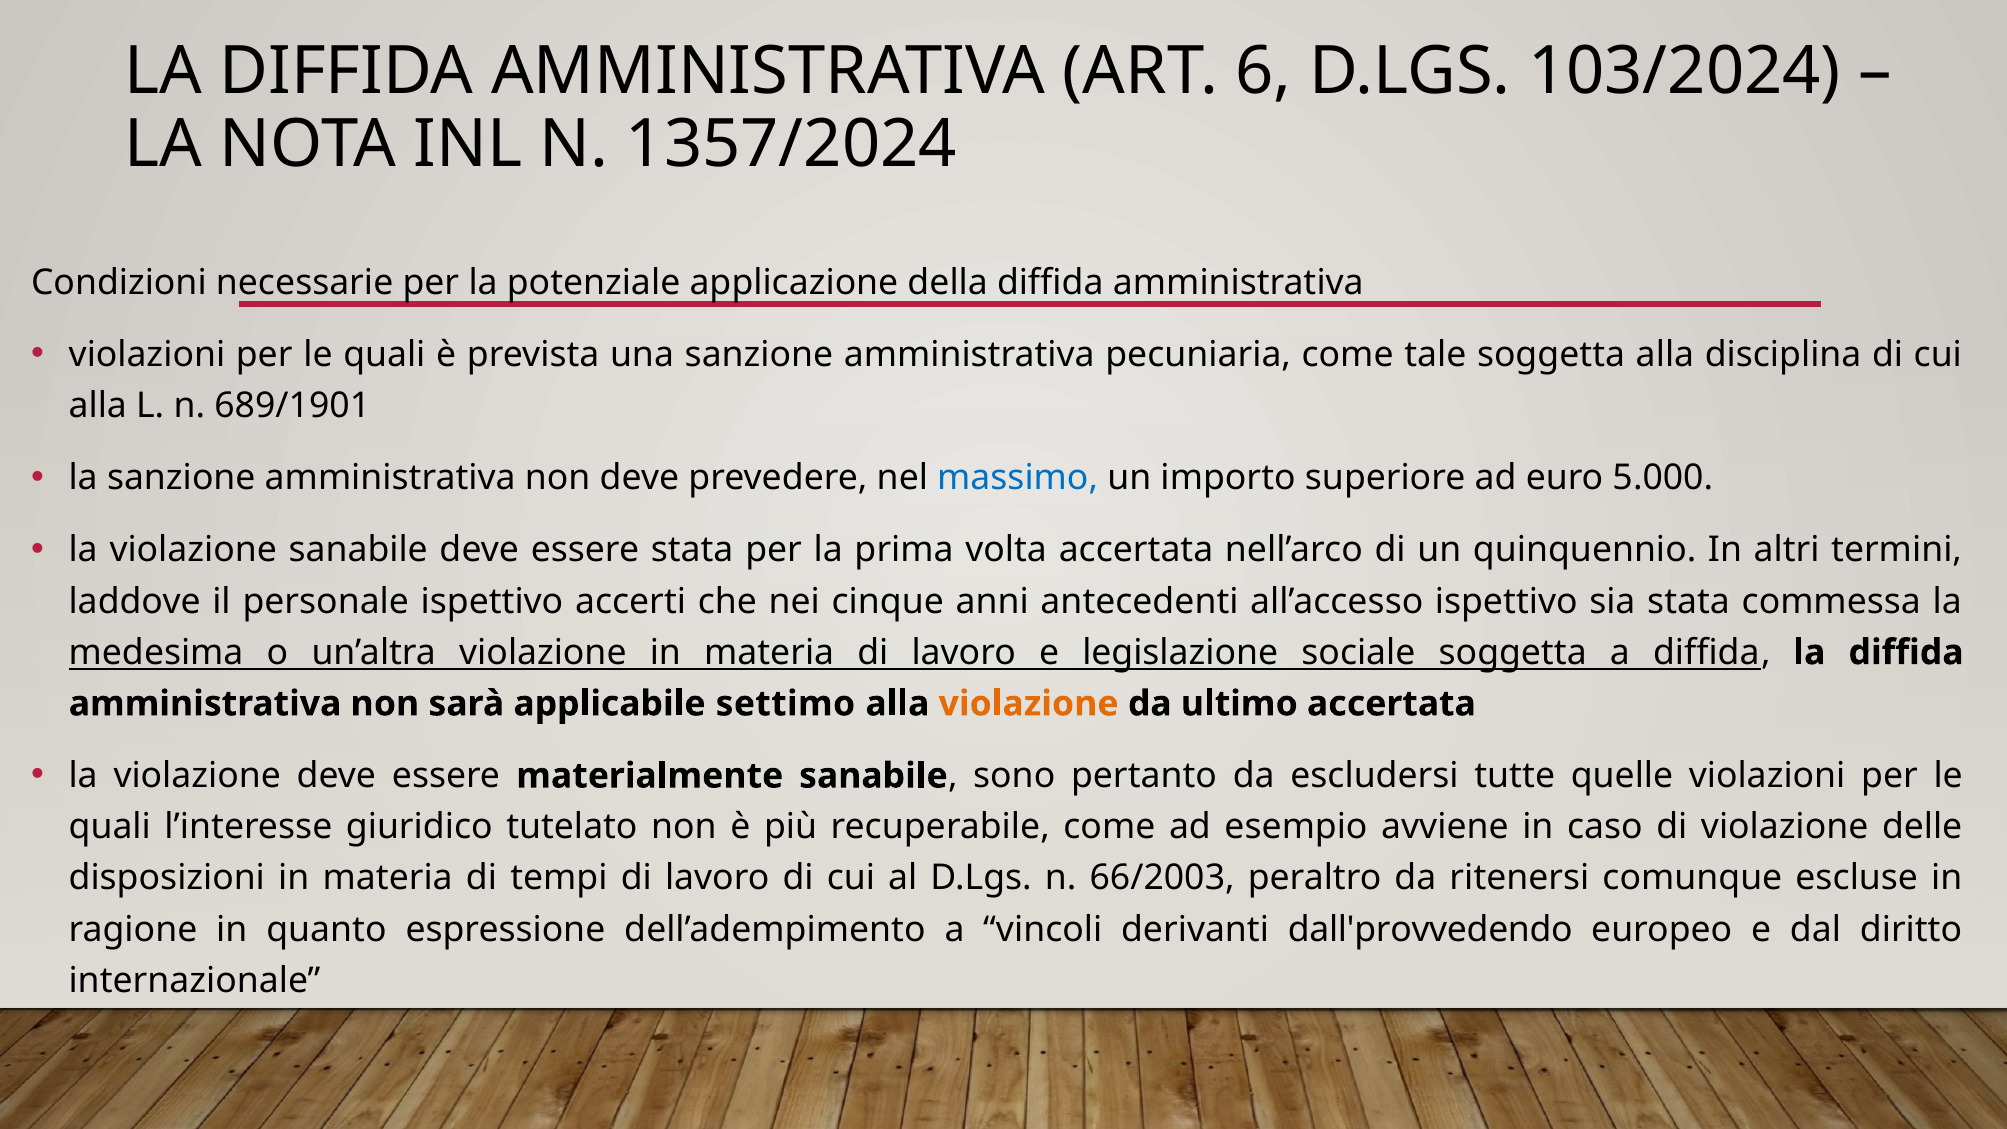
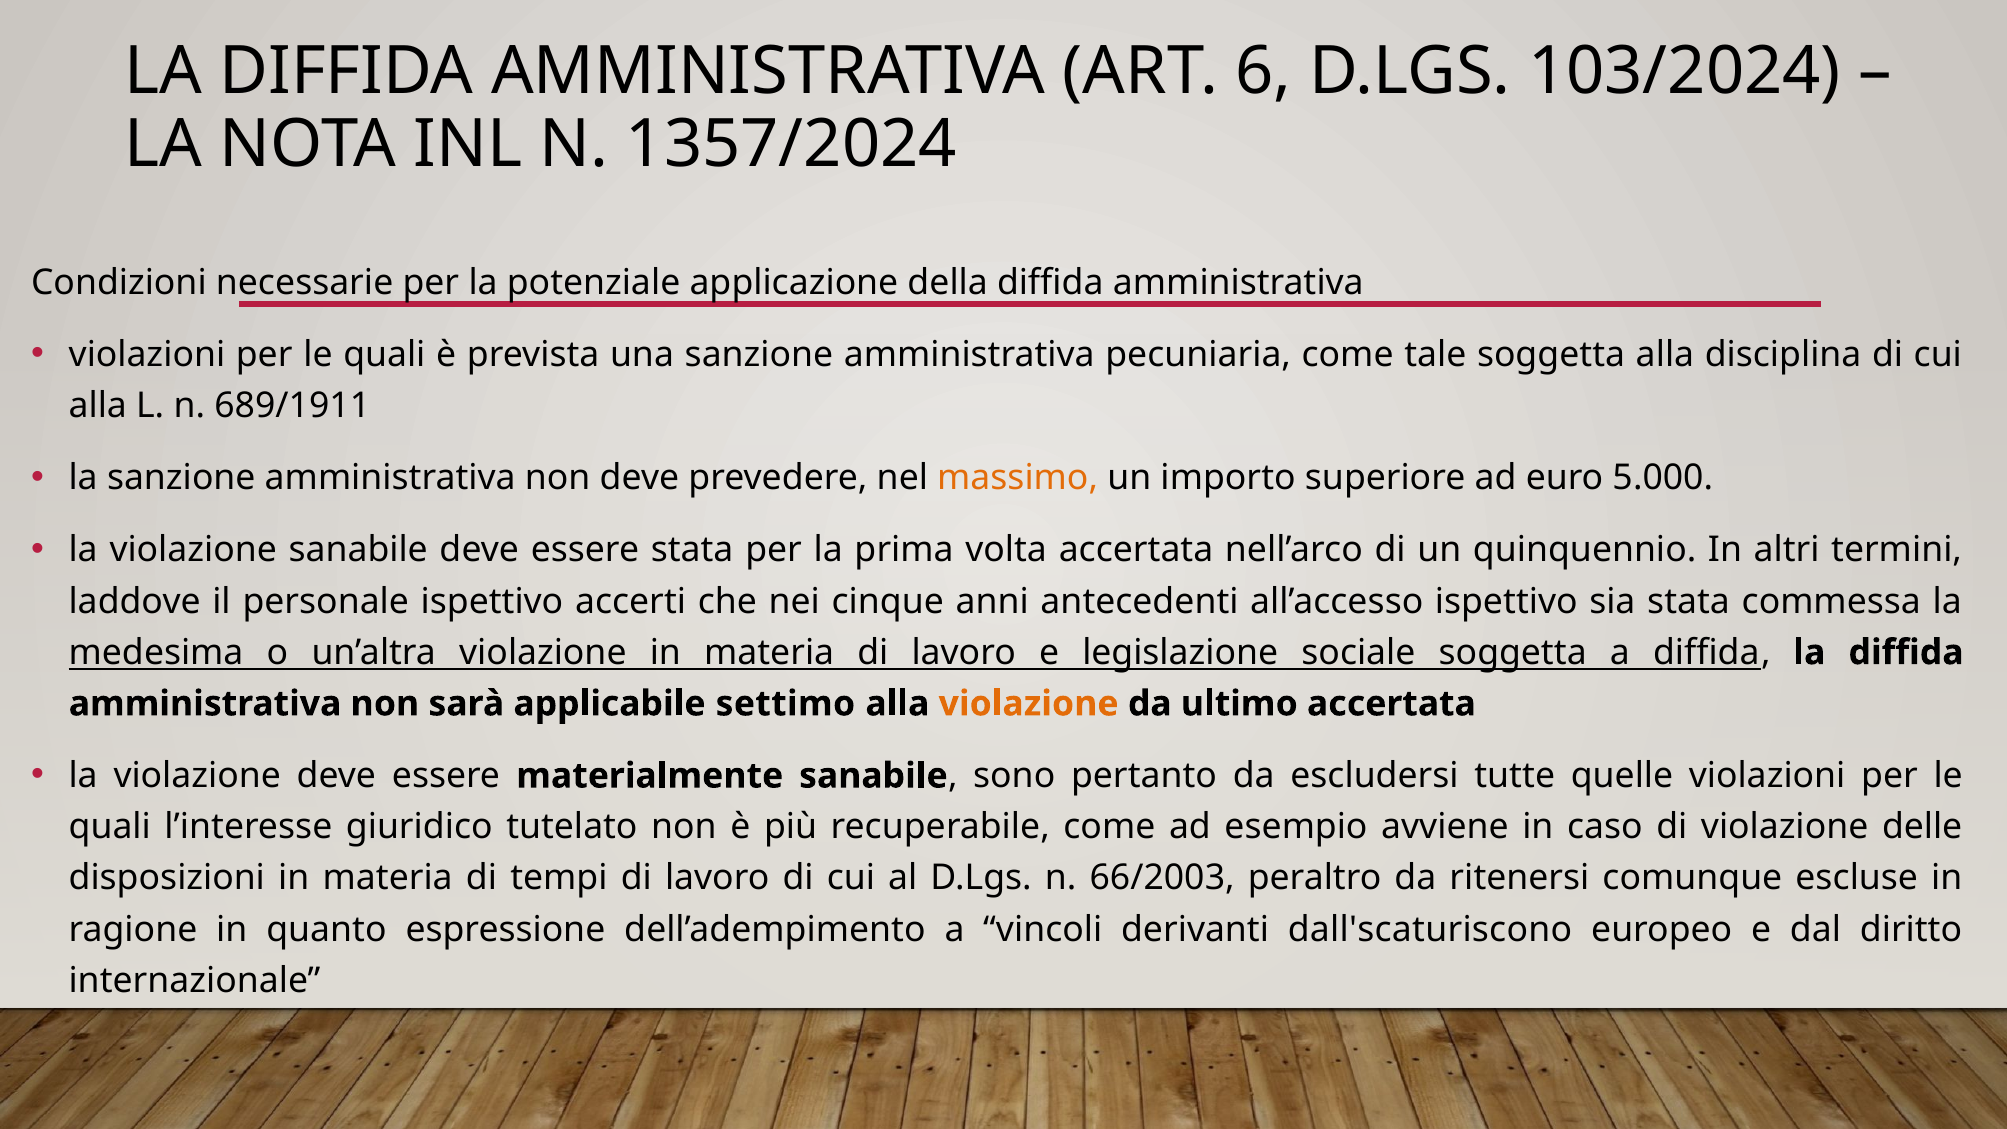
689/1901: 689/1901 -> 689/1911
massimo colour: blue -> orange
dall'provvedendo: dall'provvedendo -> dall'scaturiscono
